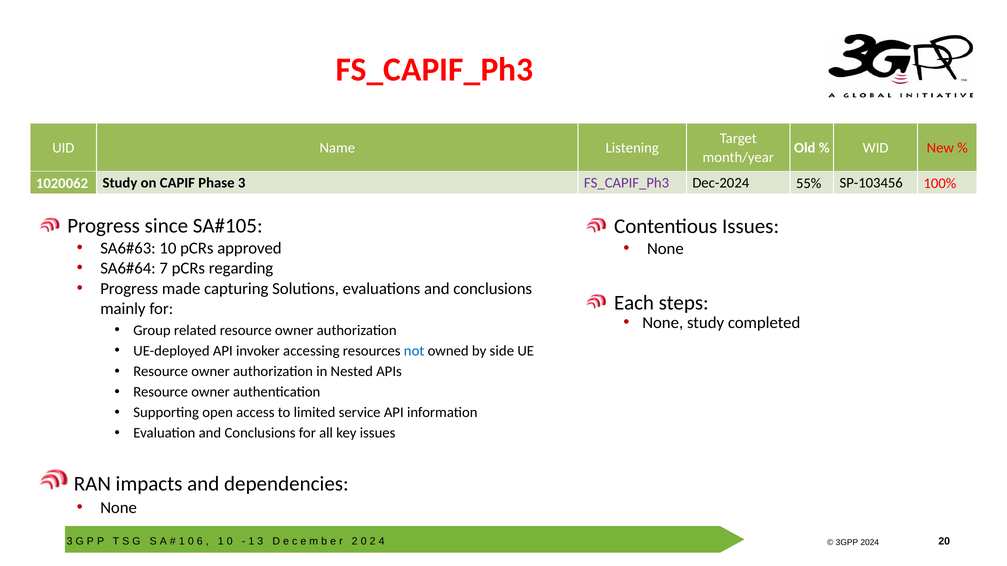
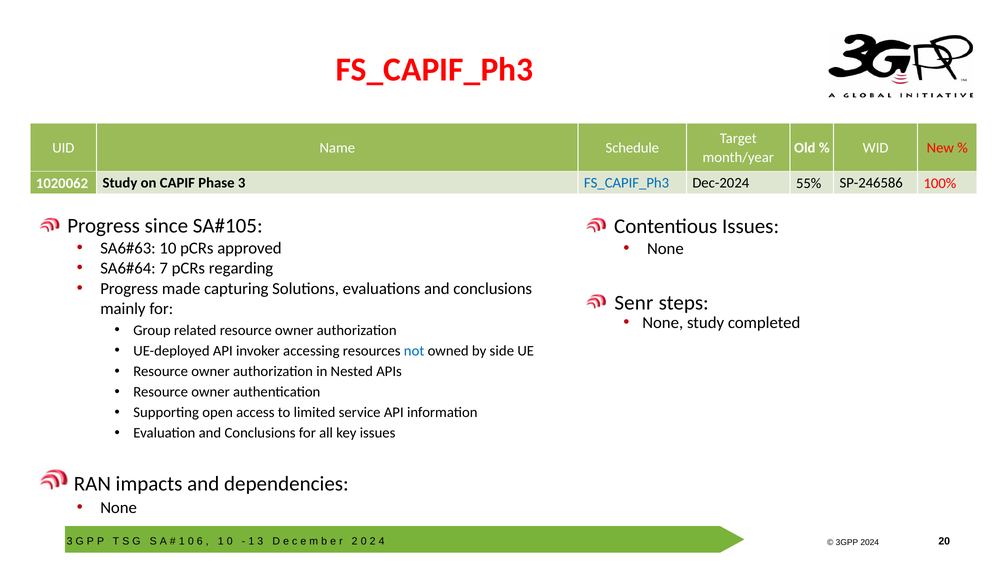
Listening: Listening -> Schedule
FS_CAPIF_Ph3 at (627, 183) colour: purple -> blue
SP-103456: SP-103456 -> SP-246586
Each: Each -> Senr
